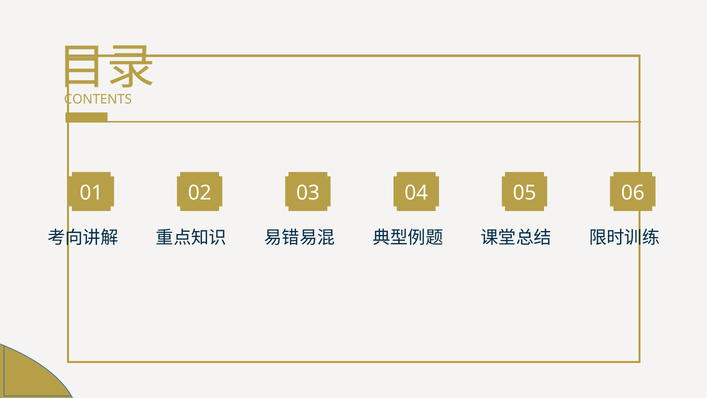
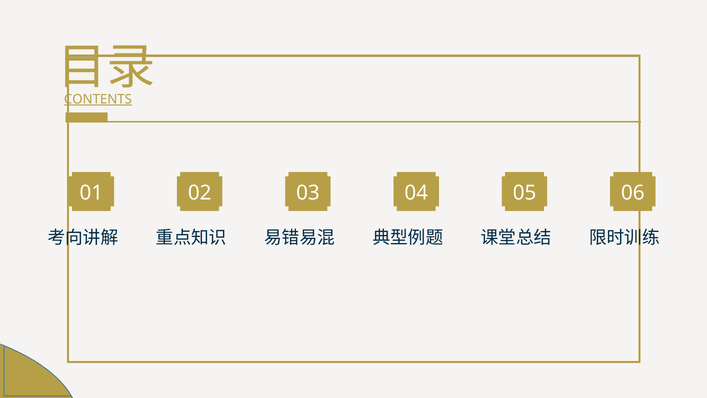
CONTENTS underline: none -> present
